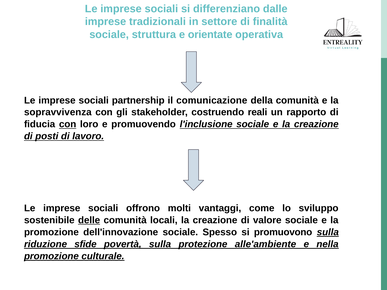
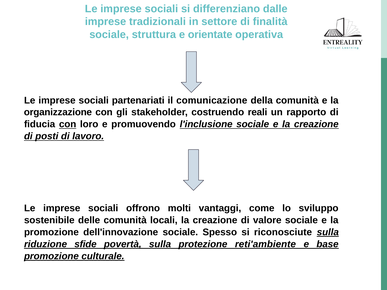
partnership: partnership -> partenariati
sopravvivenza: sopravvivenza -> organizzazione
delle underline: present -> none
promuovono: promuovono -> riconosciute
alle'ambiente: alle'ambiente -> reti'ambiente
nella: nella -> base
